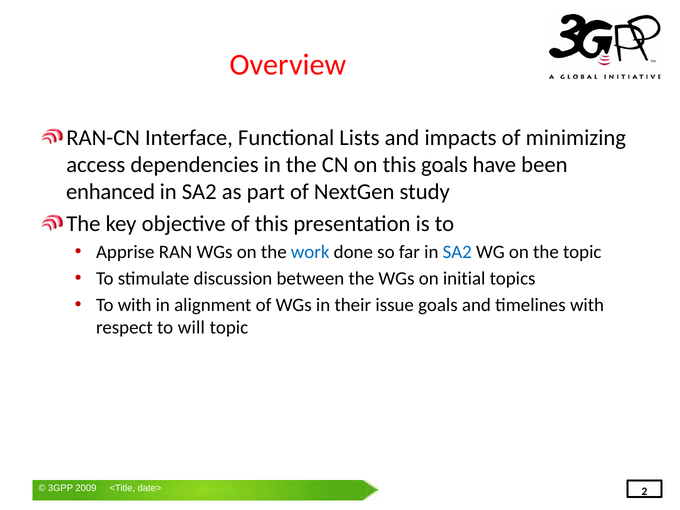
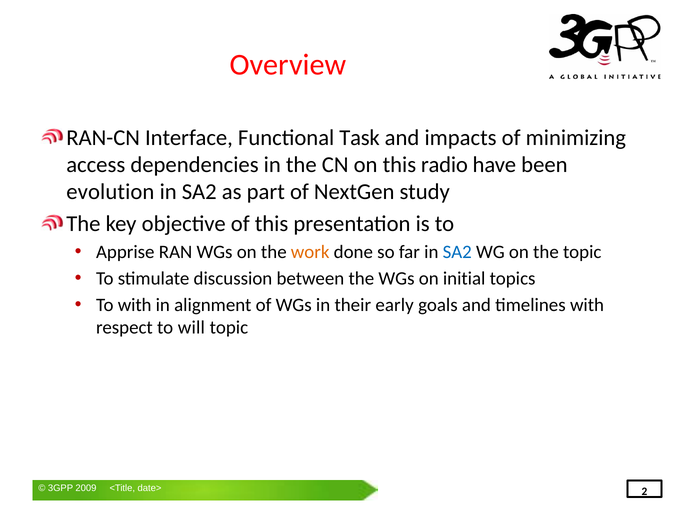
Lists: Lists -> Task
this goals: goals -> radio
enhanced: enhanced -> evolution
work colour: blue -> orange
issue: issue -> early
